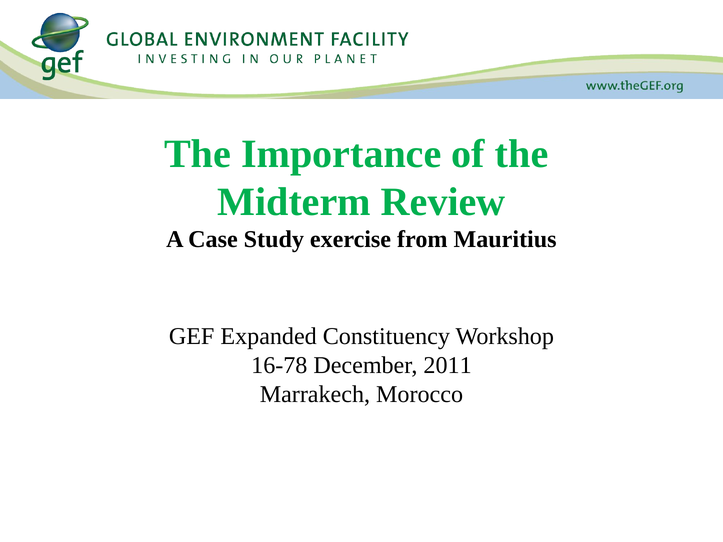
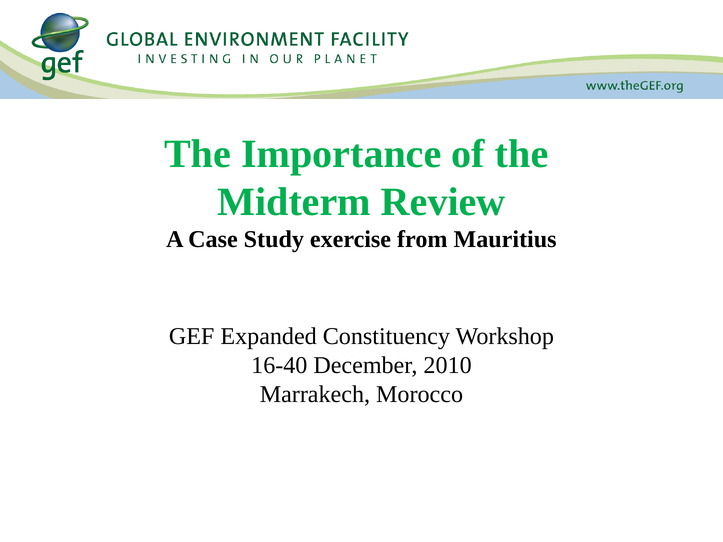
16-78: 16-78 -> 16-40
2011: 2011 -> 2010
